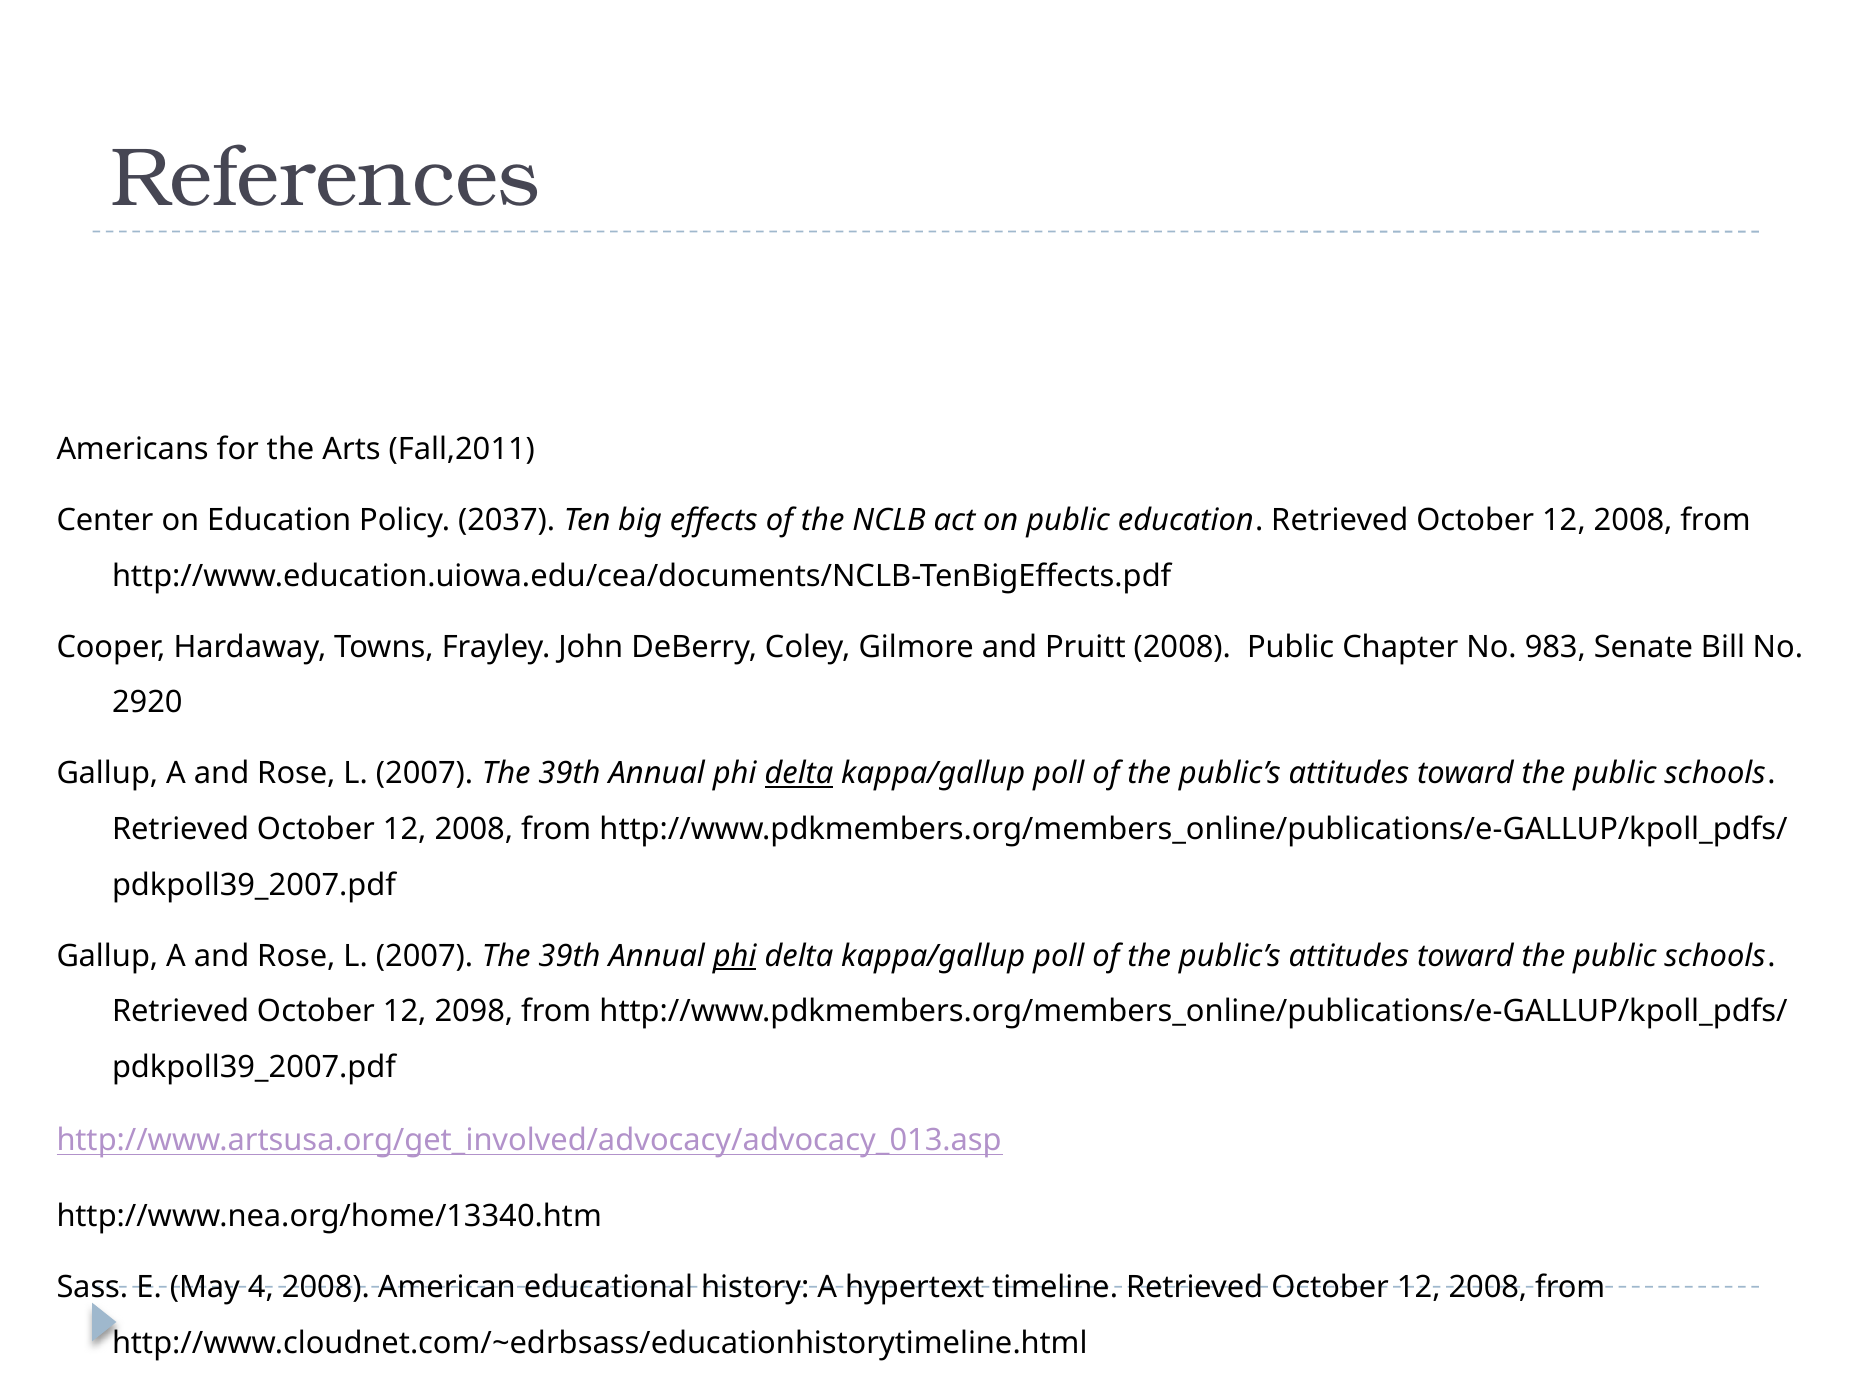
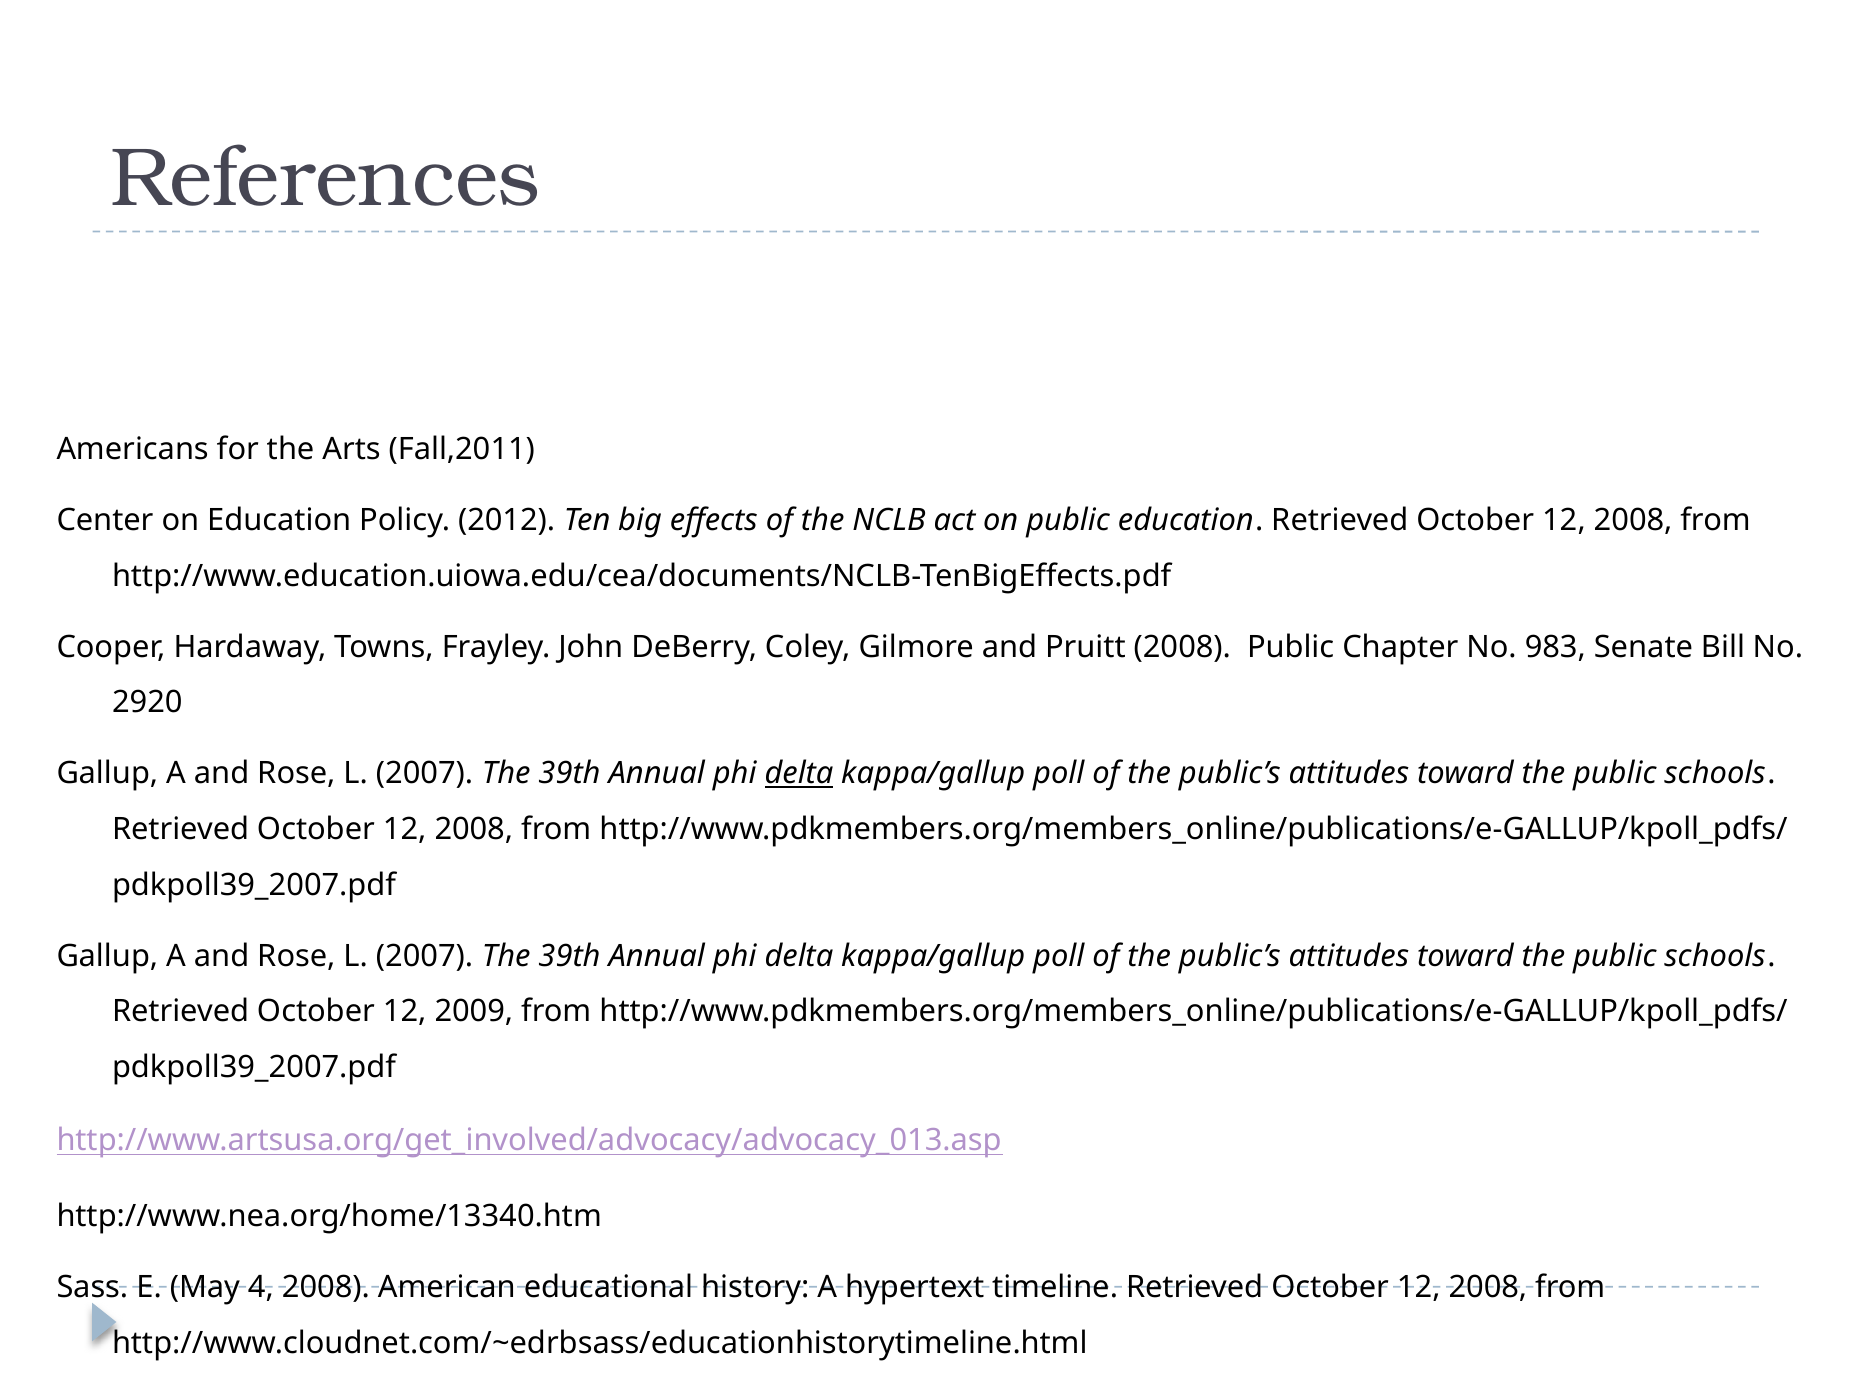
2037: 2037 -> 2012
phi at (735, 956) underline: present -> none
2098: 2098 -> 2009
